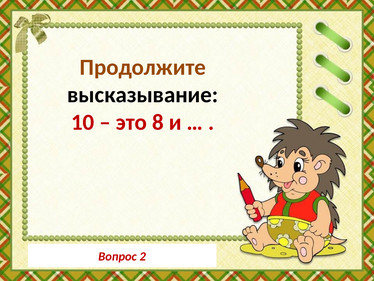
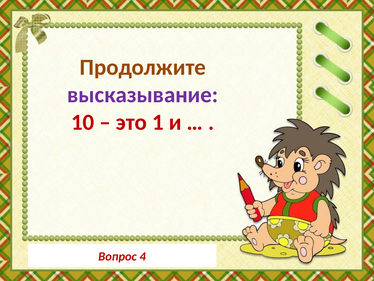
высказывание colour: black -> purple
8: 8 -> 1
2: 2 -> 4
